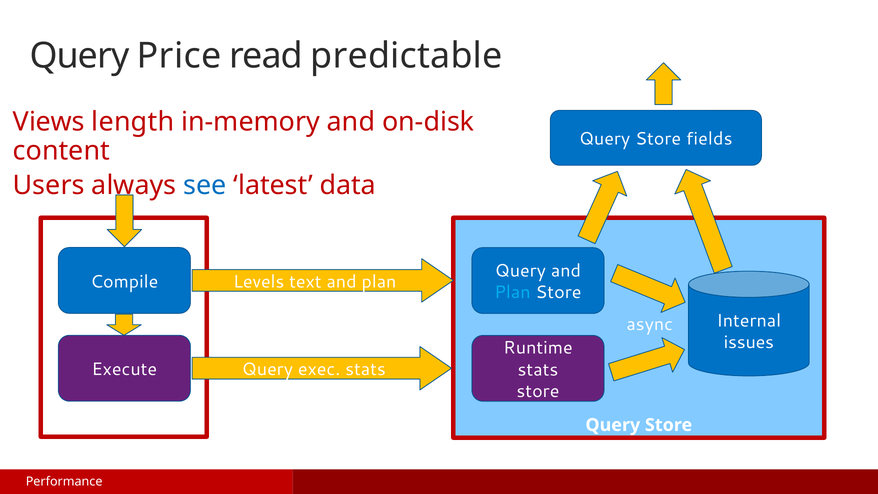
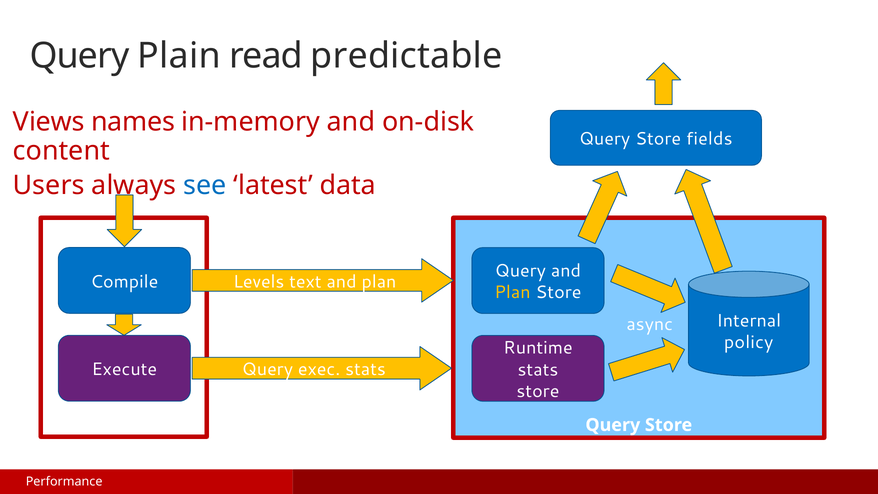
Price: Price -> Plain
length: length -> names
Plan at (512, 292) colour: light blue -> yellow
issues: issues -> policy
